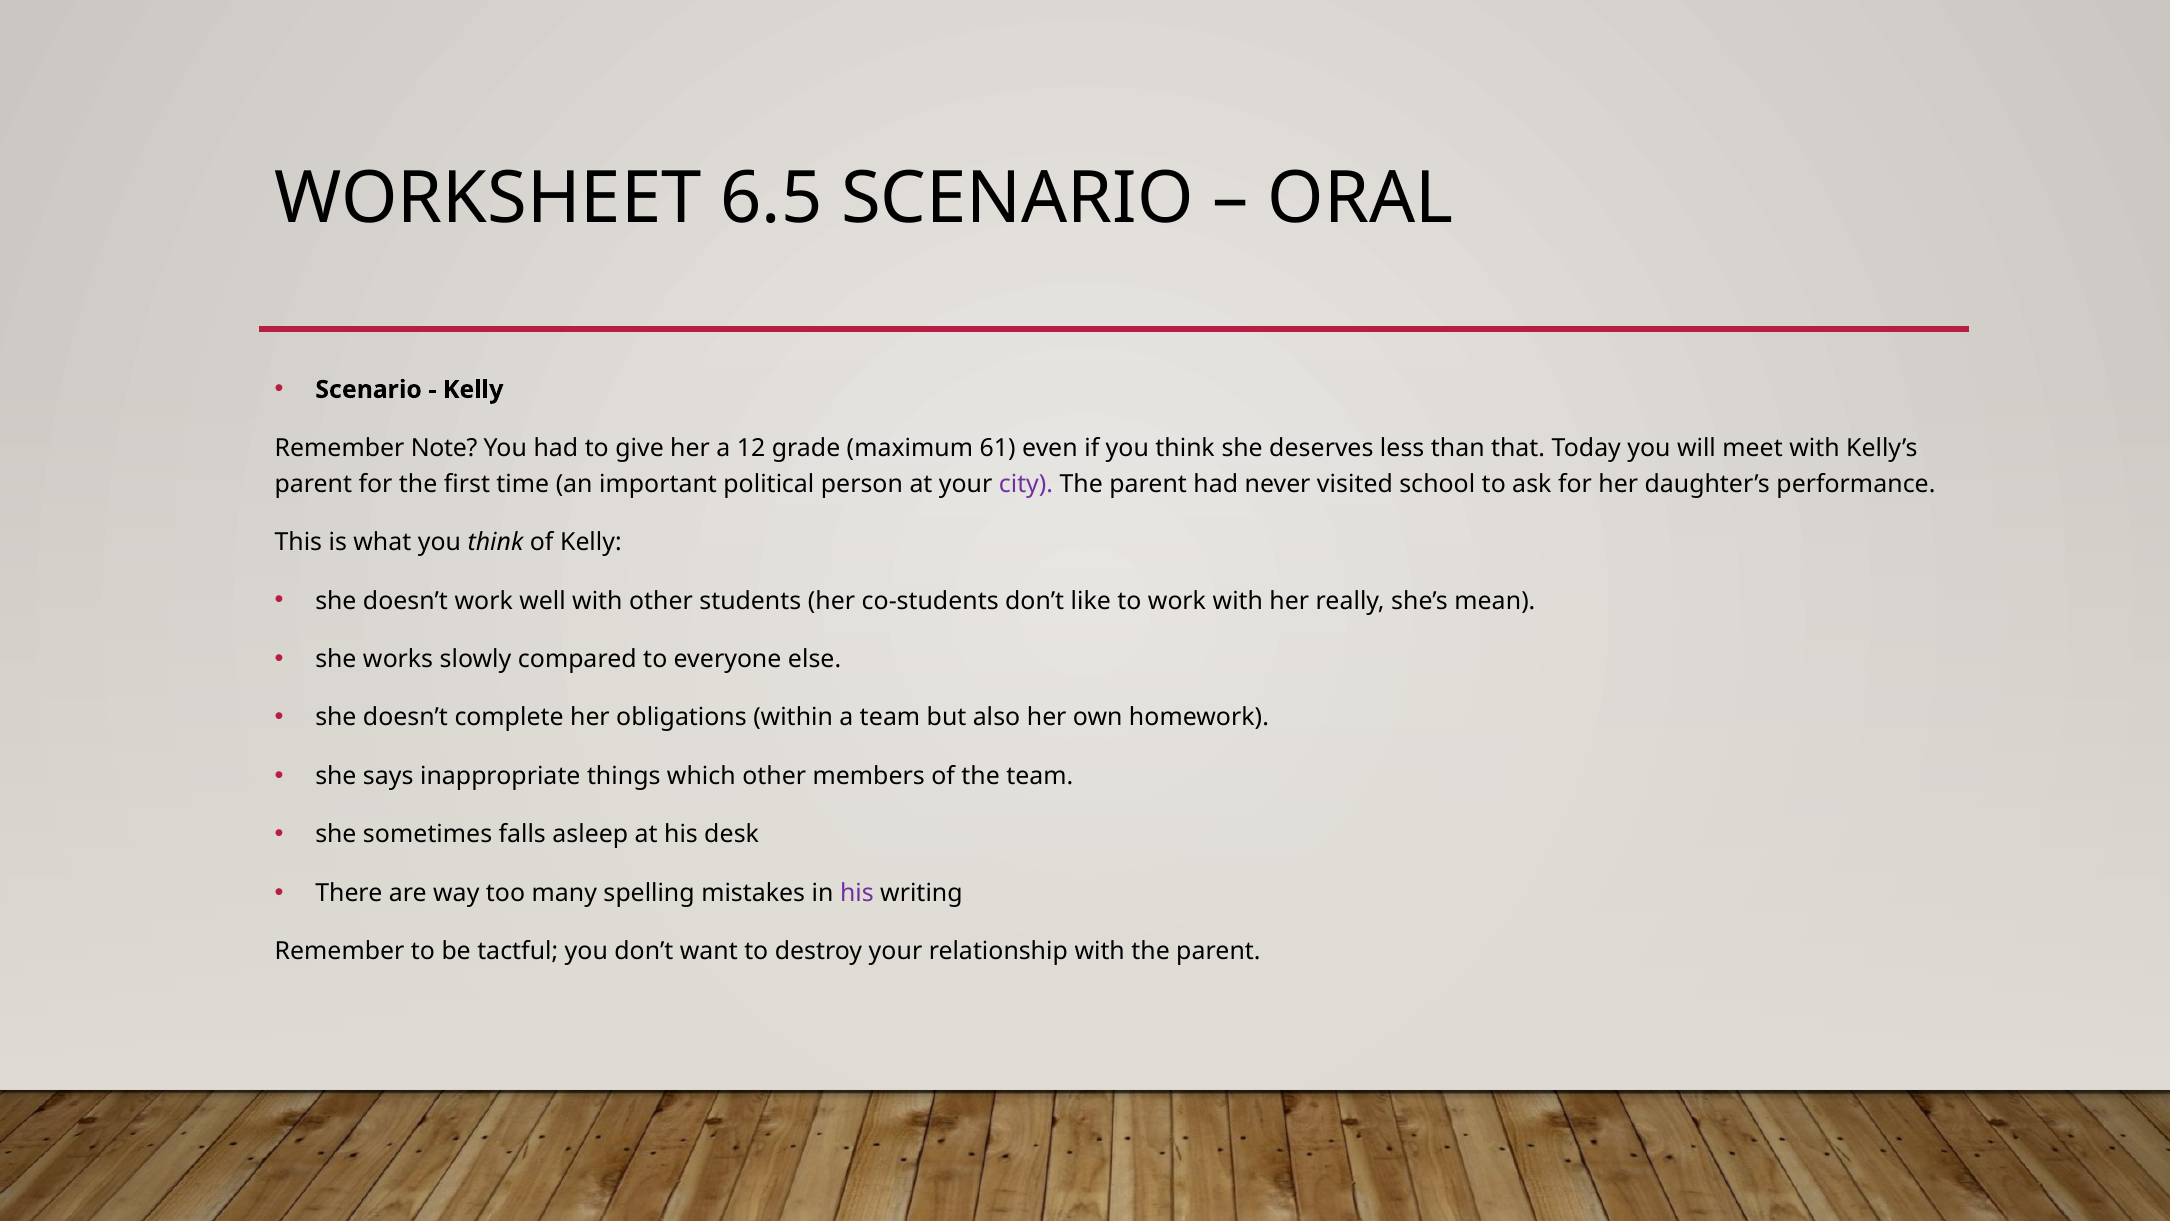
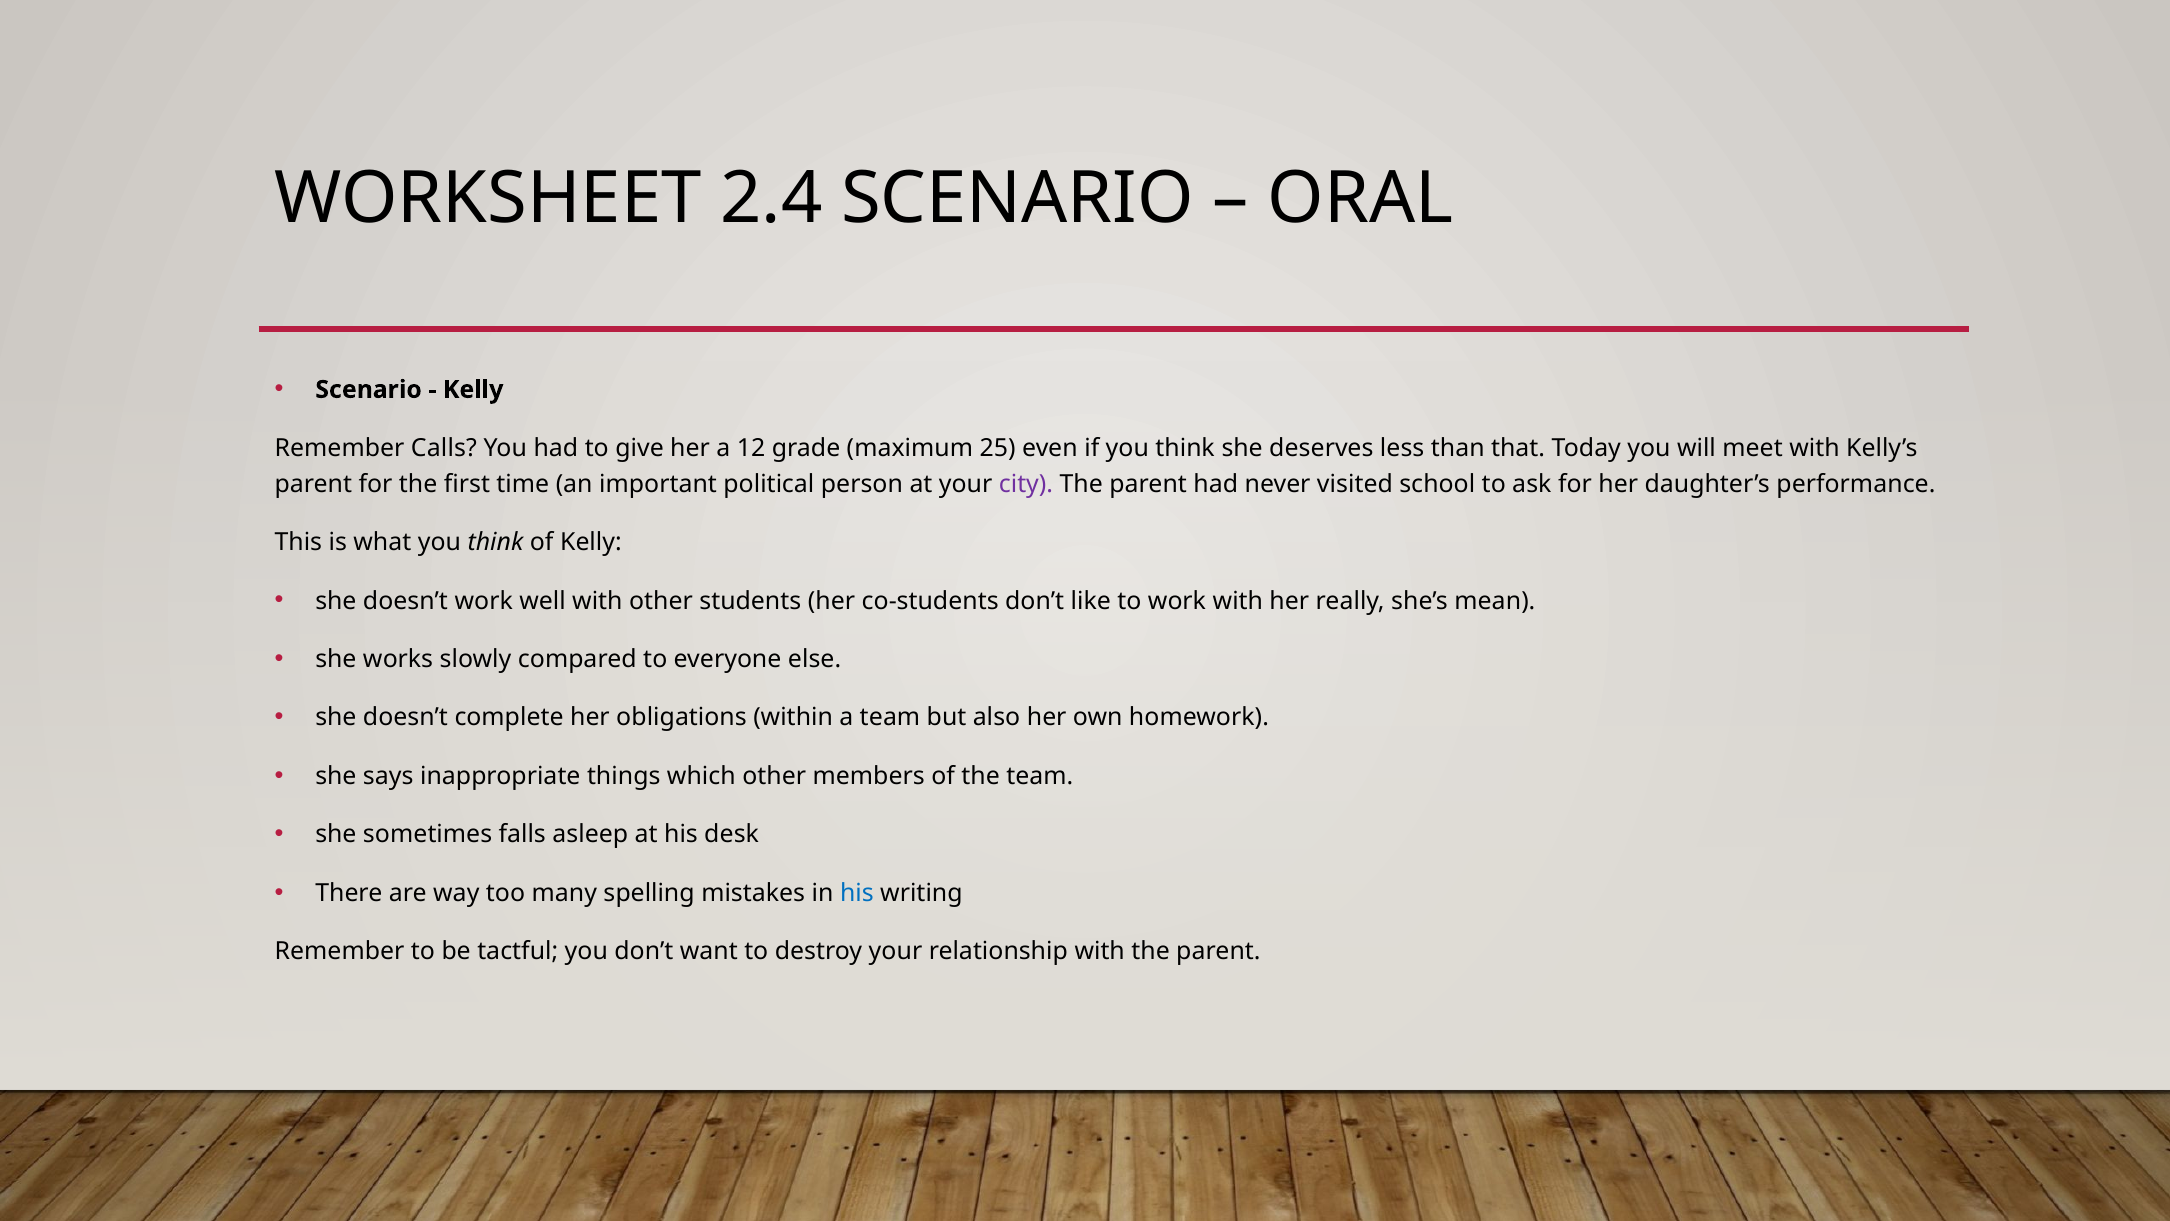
6.5: 6.5 -> 2.4
Note: Note -> Calls
61: 61 -> 25
his at (857, 893) colour: purple -> blue
